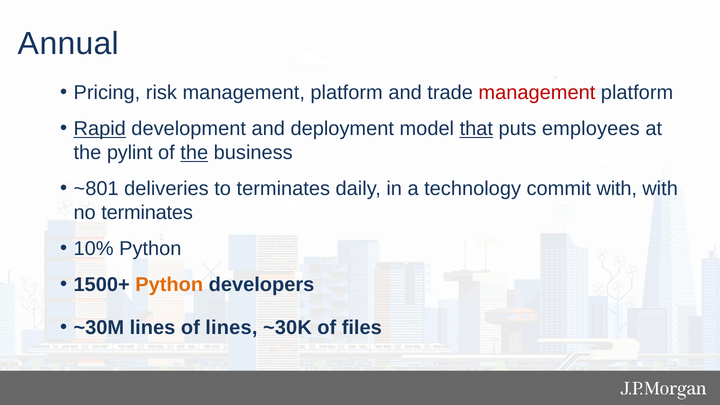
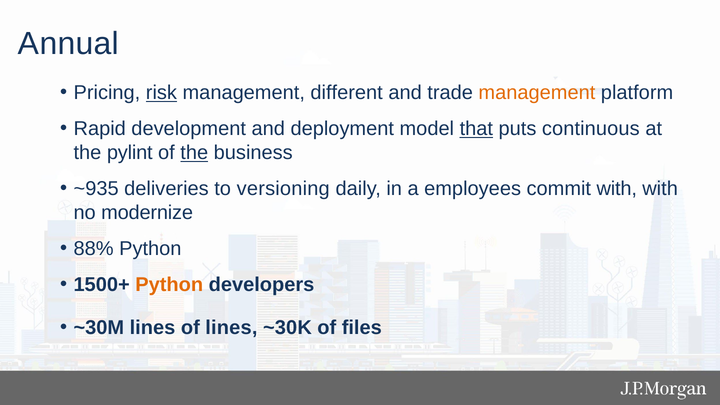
risk underline: none -> present
platform at (347, 93): platform -> different
management at (537, 93) colour: red -> orange
Rapid underline: present -> none
employees: employees -> continuous
~801: ~801 -> ~935
to terminates: terminates -> versioning
technology: technology -> employees
no terminates: terminates -> modernize
10%: 10% -> 88%
